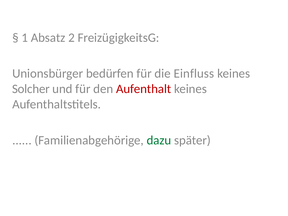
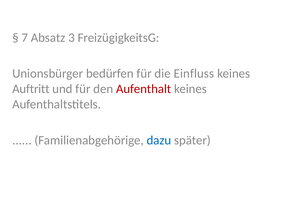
1: 1 -> 7
2: 2 -> 3
Solcher: Solcher -> Auftritt
dazu colour: green -> blue
